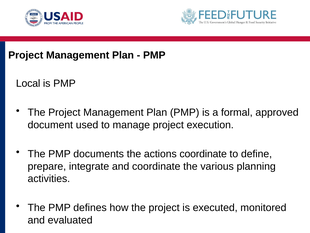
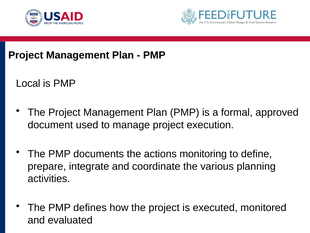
actions coordinate: coordinate -> monitoring
